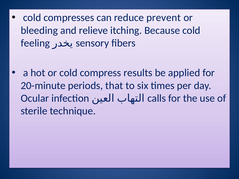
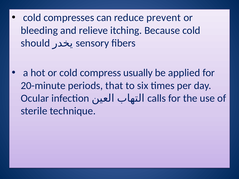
feeling: feeling -> should
results: results -> usually
